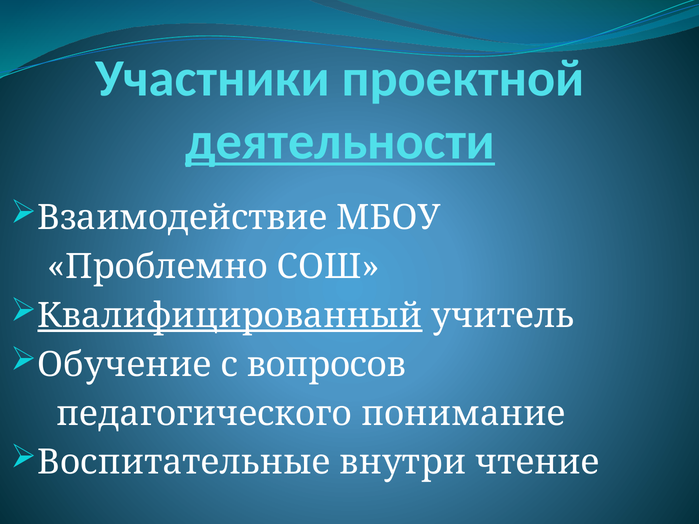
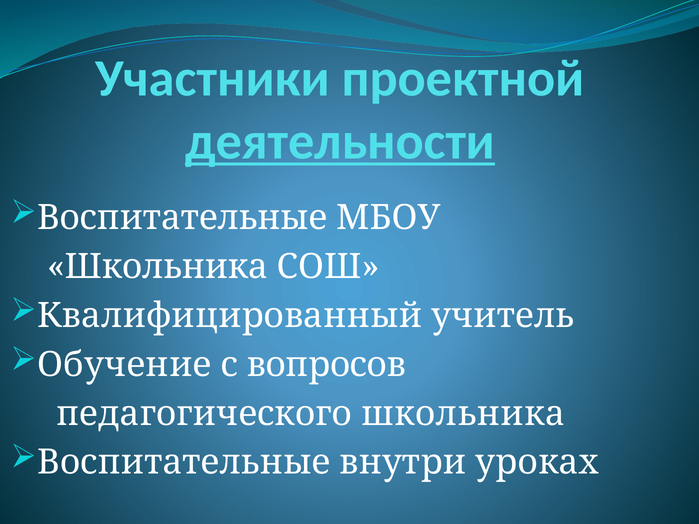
Взаимодействие at (182, 218): Взаимодействие -> Воспитательные
Проблемно at (158, 267): Проблемно -> Школьника
Квалифицированный underline: present -> none
педагогического понимание: понимание -> школьника
чтение: чтение -> уроках
